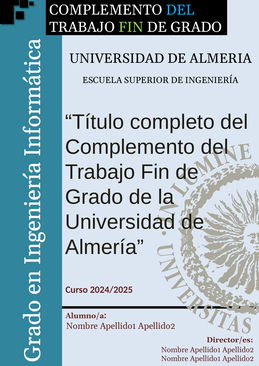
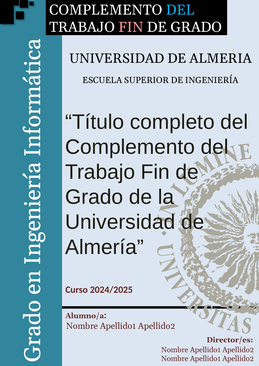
FIN at (131, 27) colour: light green -> pink
